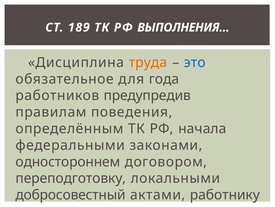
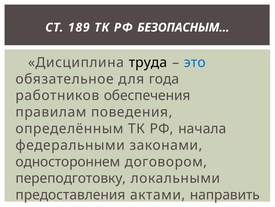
ВЫПОЛНЕНИЯ…: ВЫПОЛНЕНИЯ… -> БЕЗОПАСНЫМ…
труда colour: orange -> black
предупредив: предупредив -> обеспечения
добросовестный: добросовестный -> предоставления
работнику: работнику -> направить
